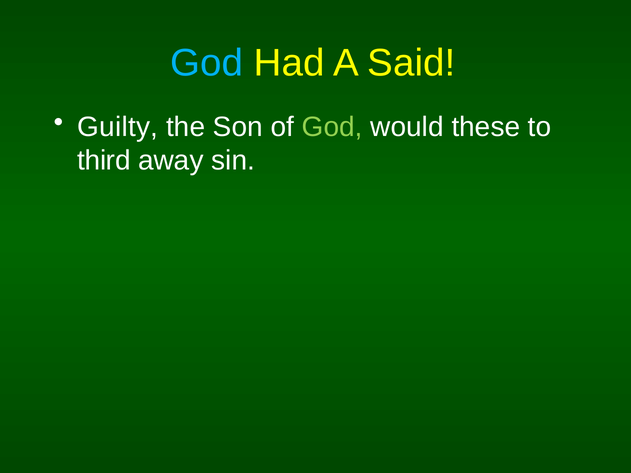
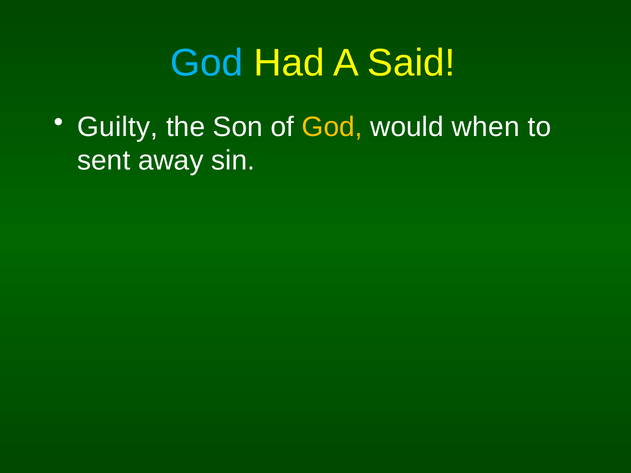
God at (332, 127) colour: light green -> yellow
these: these -> when
third: third -> sent
